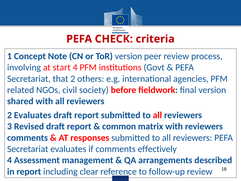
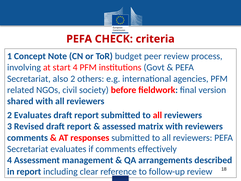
ToR version: version -> budget
that: that -> also
common: common -> assessed
